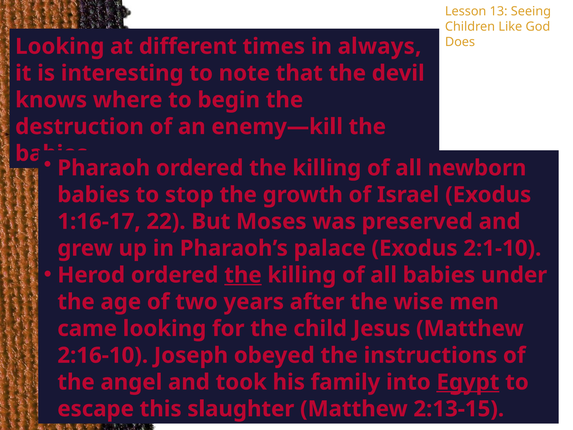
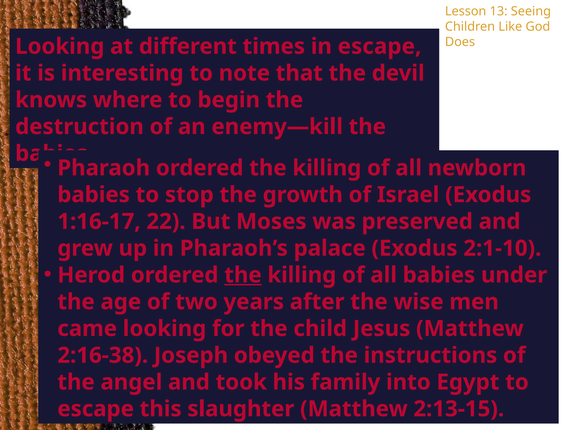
in always: always -> escape
2:16-10: 2:16-10 -> 2:16-38
Egypt underline: present -> none
